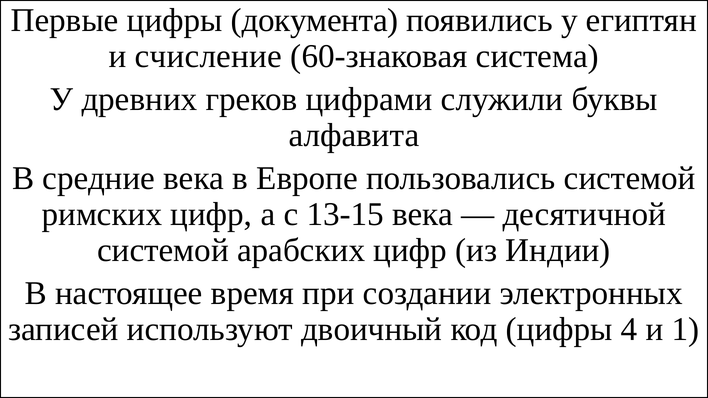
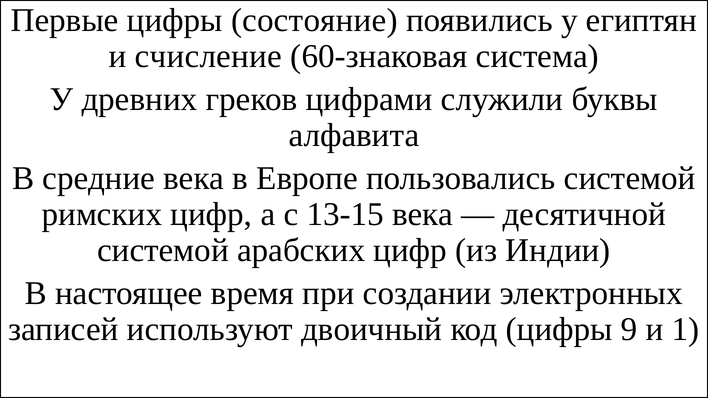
документа: документа -> состояние
4: 4 -> 9
